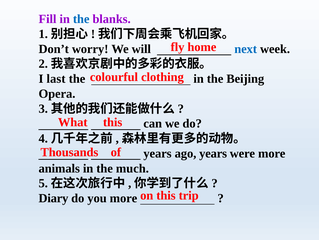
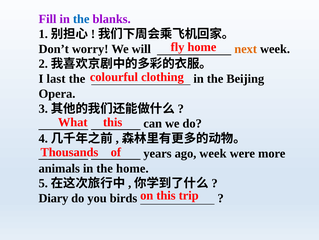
next colour: blue -> orange
ago years: years -> week
the much: much -> home
you more: more -> birds
